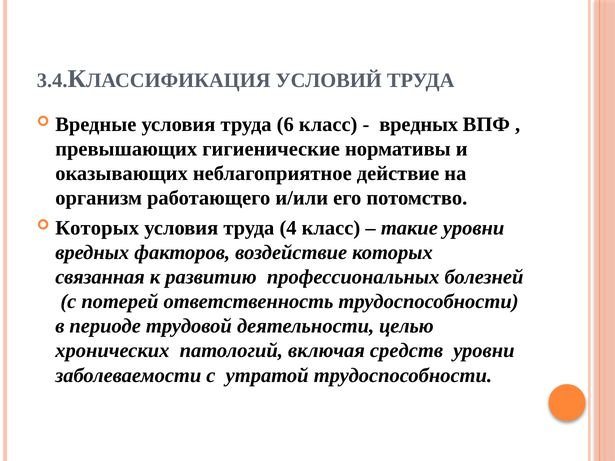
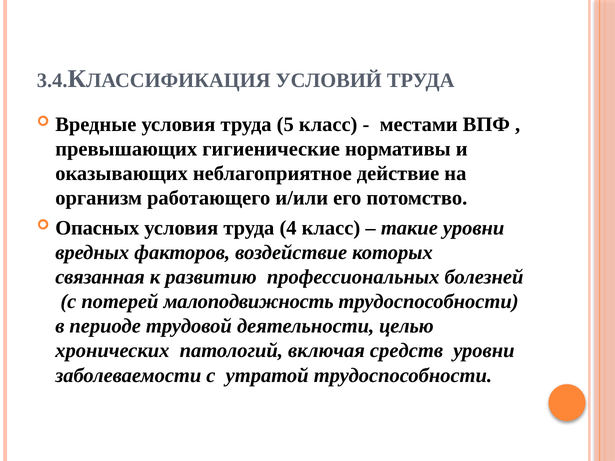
6: 6 -> 5
вредных at (419, 124): вредных -> местами
Которых at (97, 228): Которых -> Опасных
ответственность: ответственность -> малоподвижность
